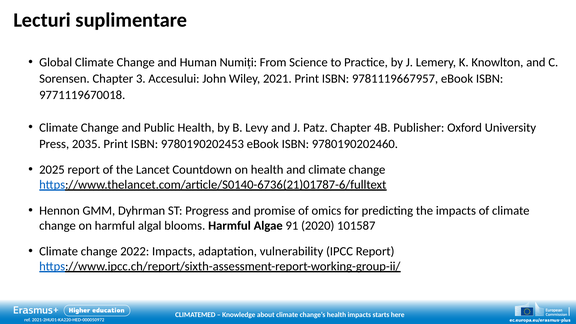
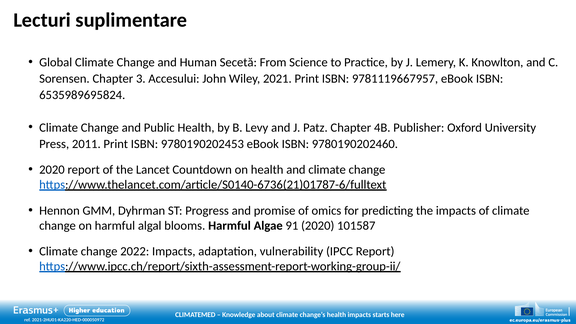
Numiți: Numiți -> Secetă
9771119670018: 9771119670018 -> 6535989695824
2035: 2035 -> 2011
2025 at (52, 170): 2025 -> 2020
